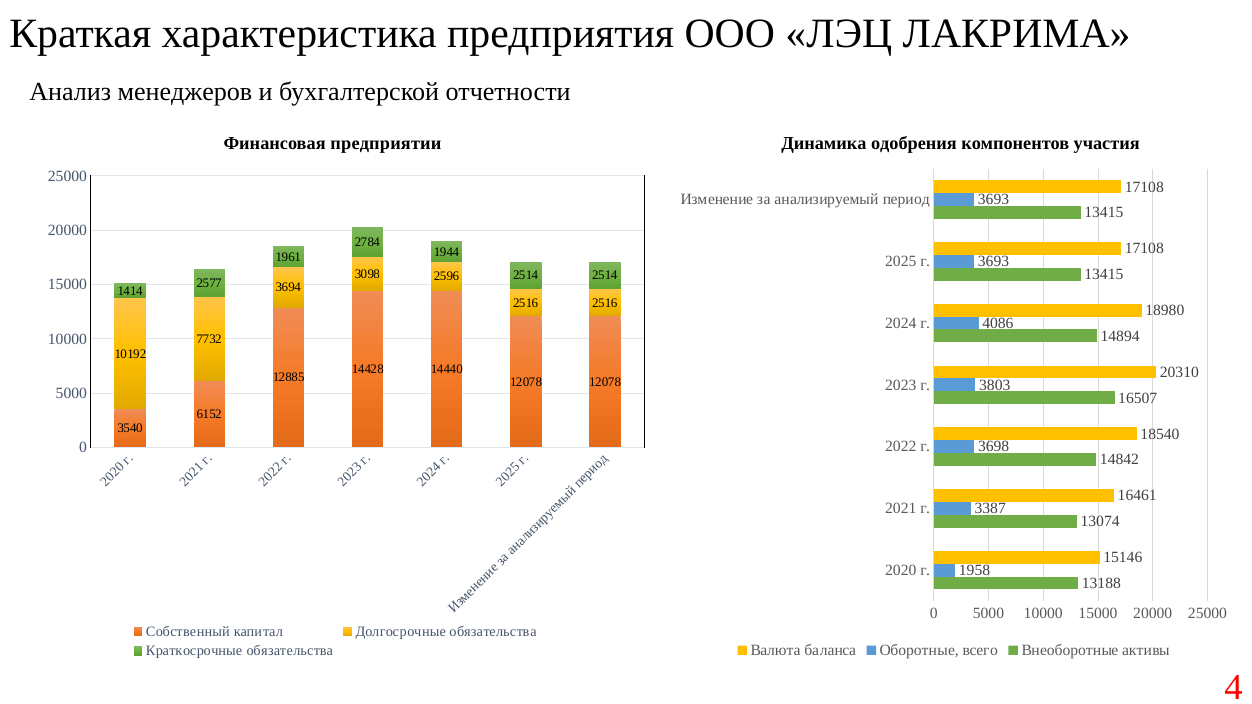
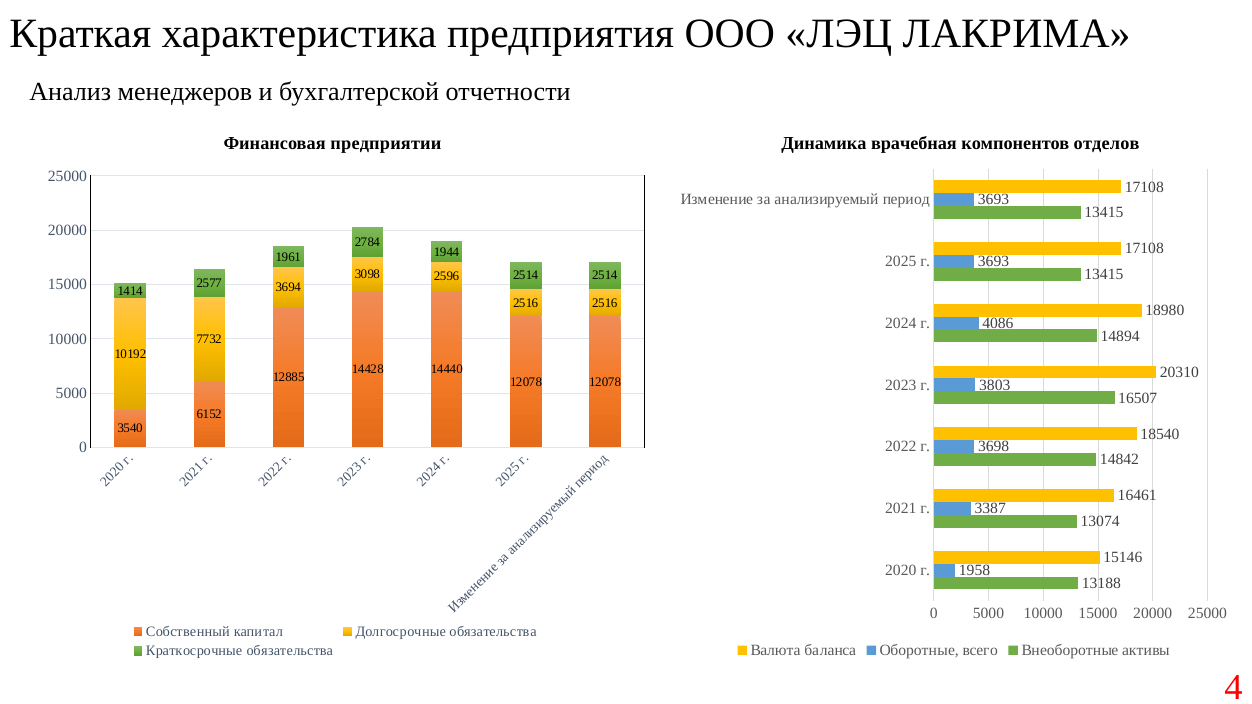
одобрения: одобрения -> врачебная
участия: участия -> отделов
